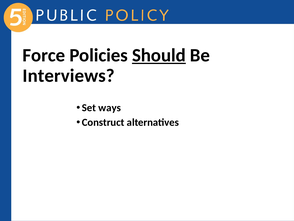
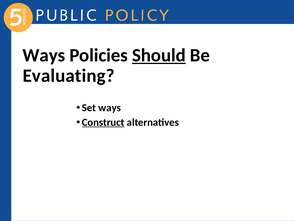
Force at (44, 55): Force -> Ways
Interviews: Interviews -> Evaluating
Construct underline: none -> present
